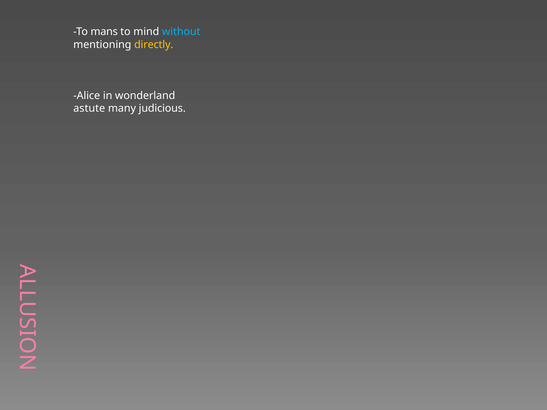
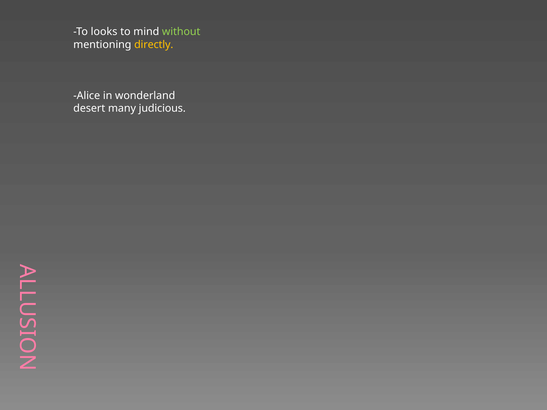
mans: mans -> looks
without colour: light blue -> light green
astute: astute -> desert
